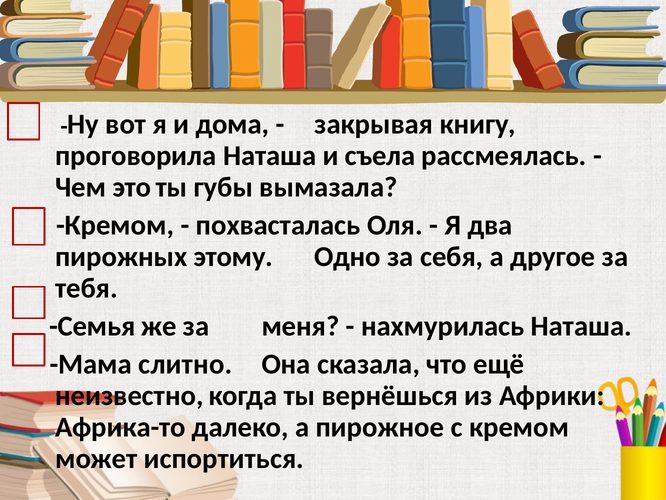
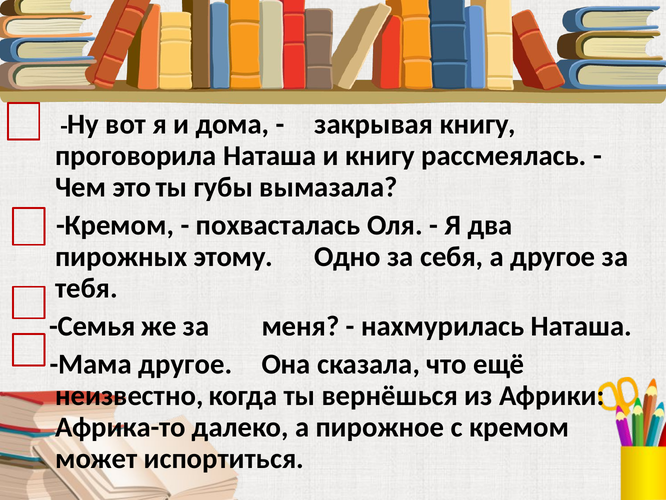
и съела: съела -> книгу
Мама слитно: слитно -> другое
